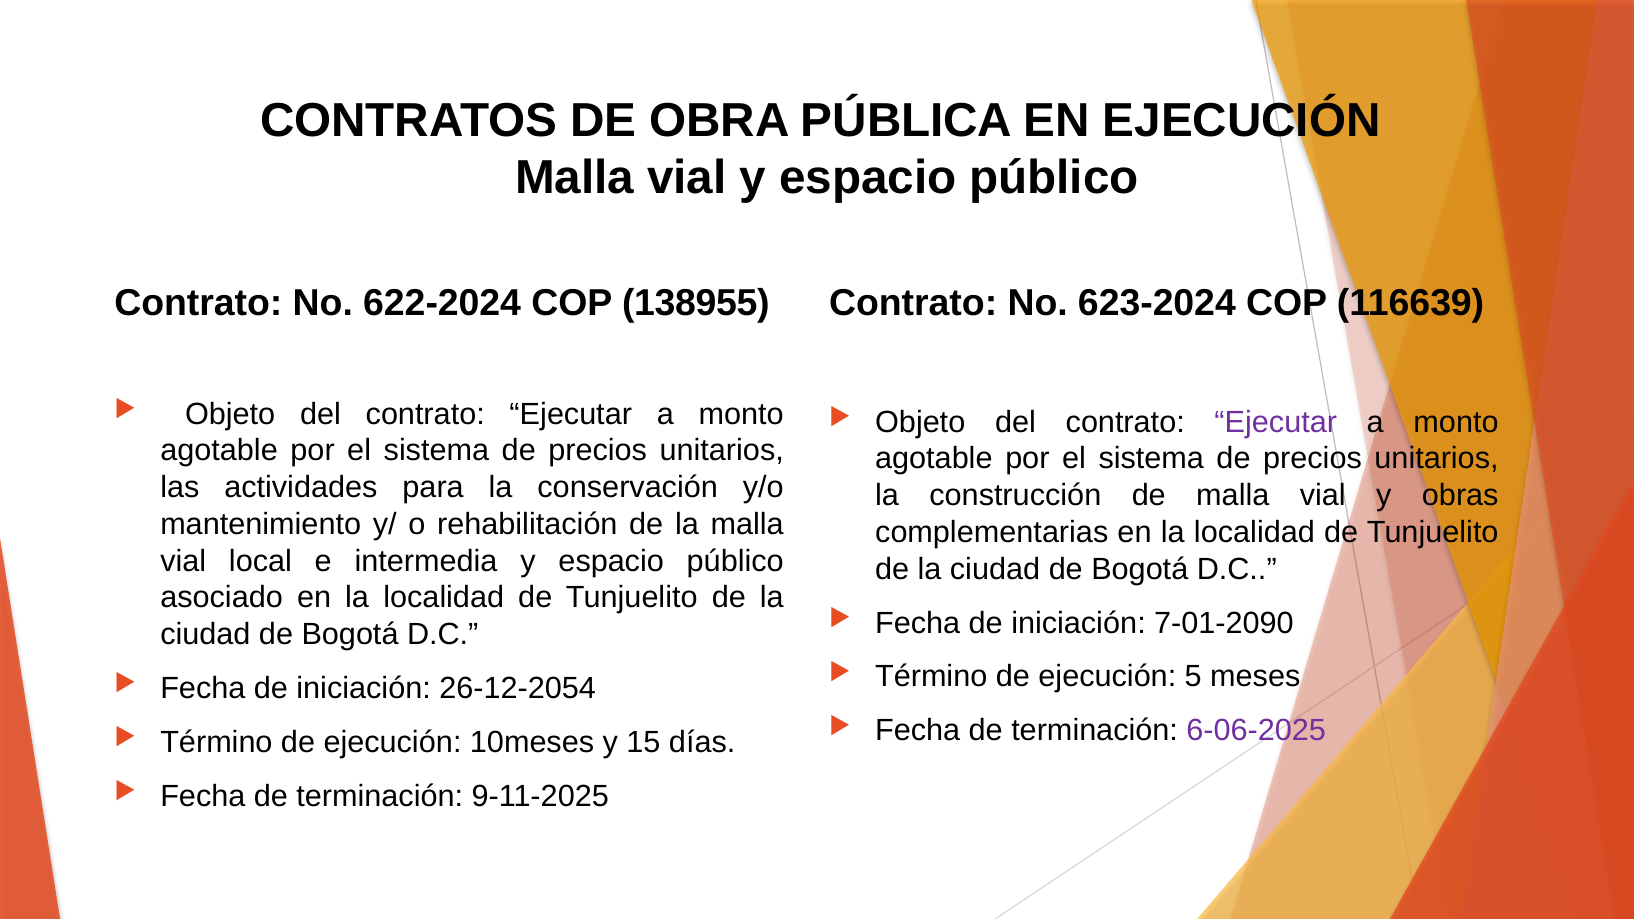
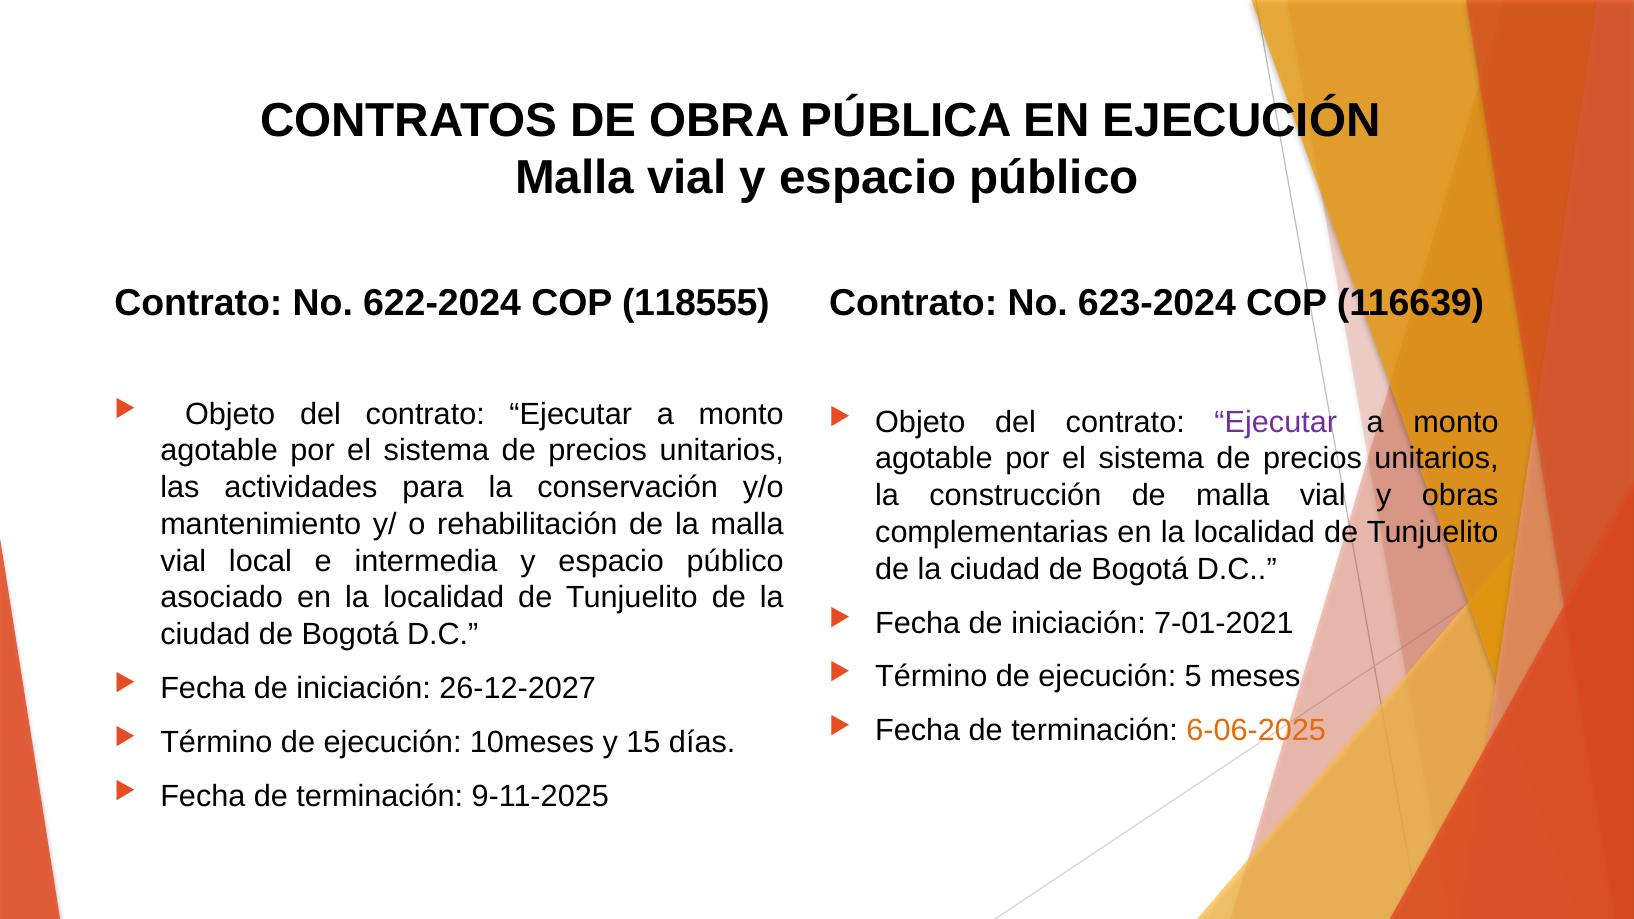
138955: 138955 -> 118555
7-01-2090: 7-01-2090 -> 7-01-2021
26-12-2054: 26-12-2054 -> 26-12-2027
6-06-2025 colour: purple -> orange
